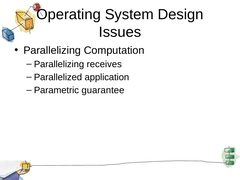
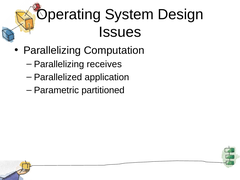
guarantee: guarantee -> partitioned
